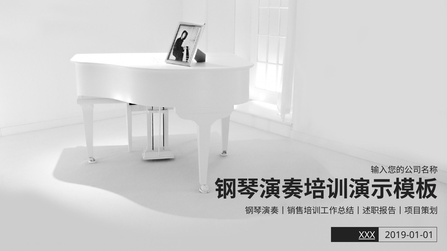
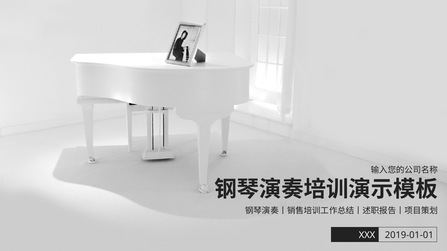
XXX underline: present -> none
